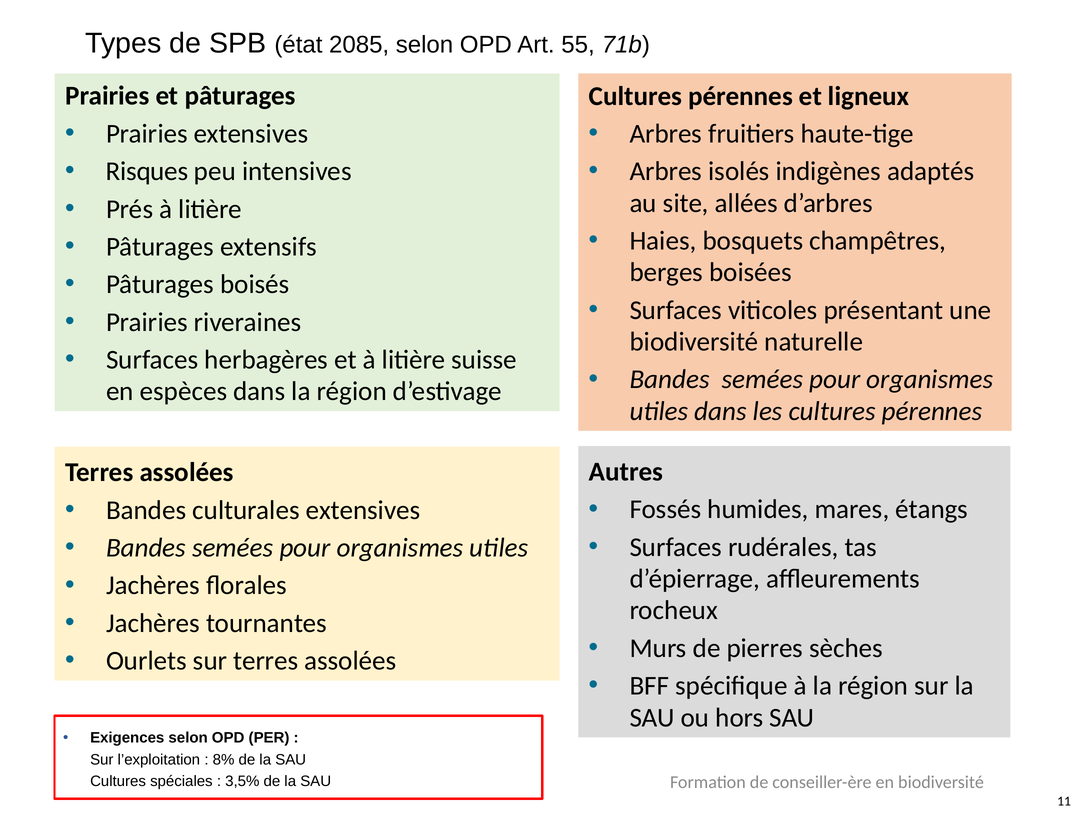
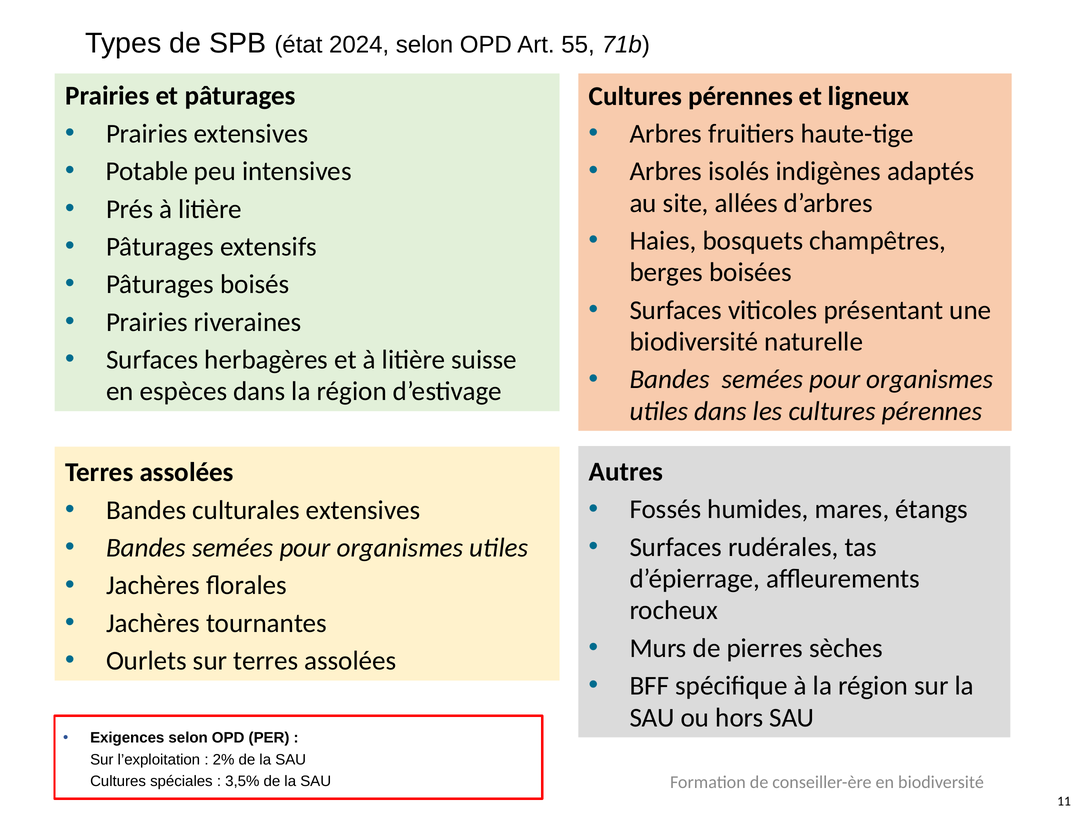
2085: 2085 -> 2024
Risques: Risques -> Potable
8%: 8% -> 2%
